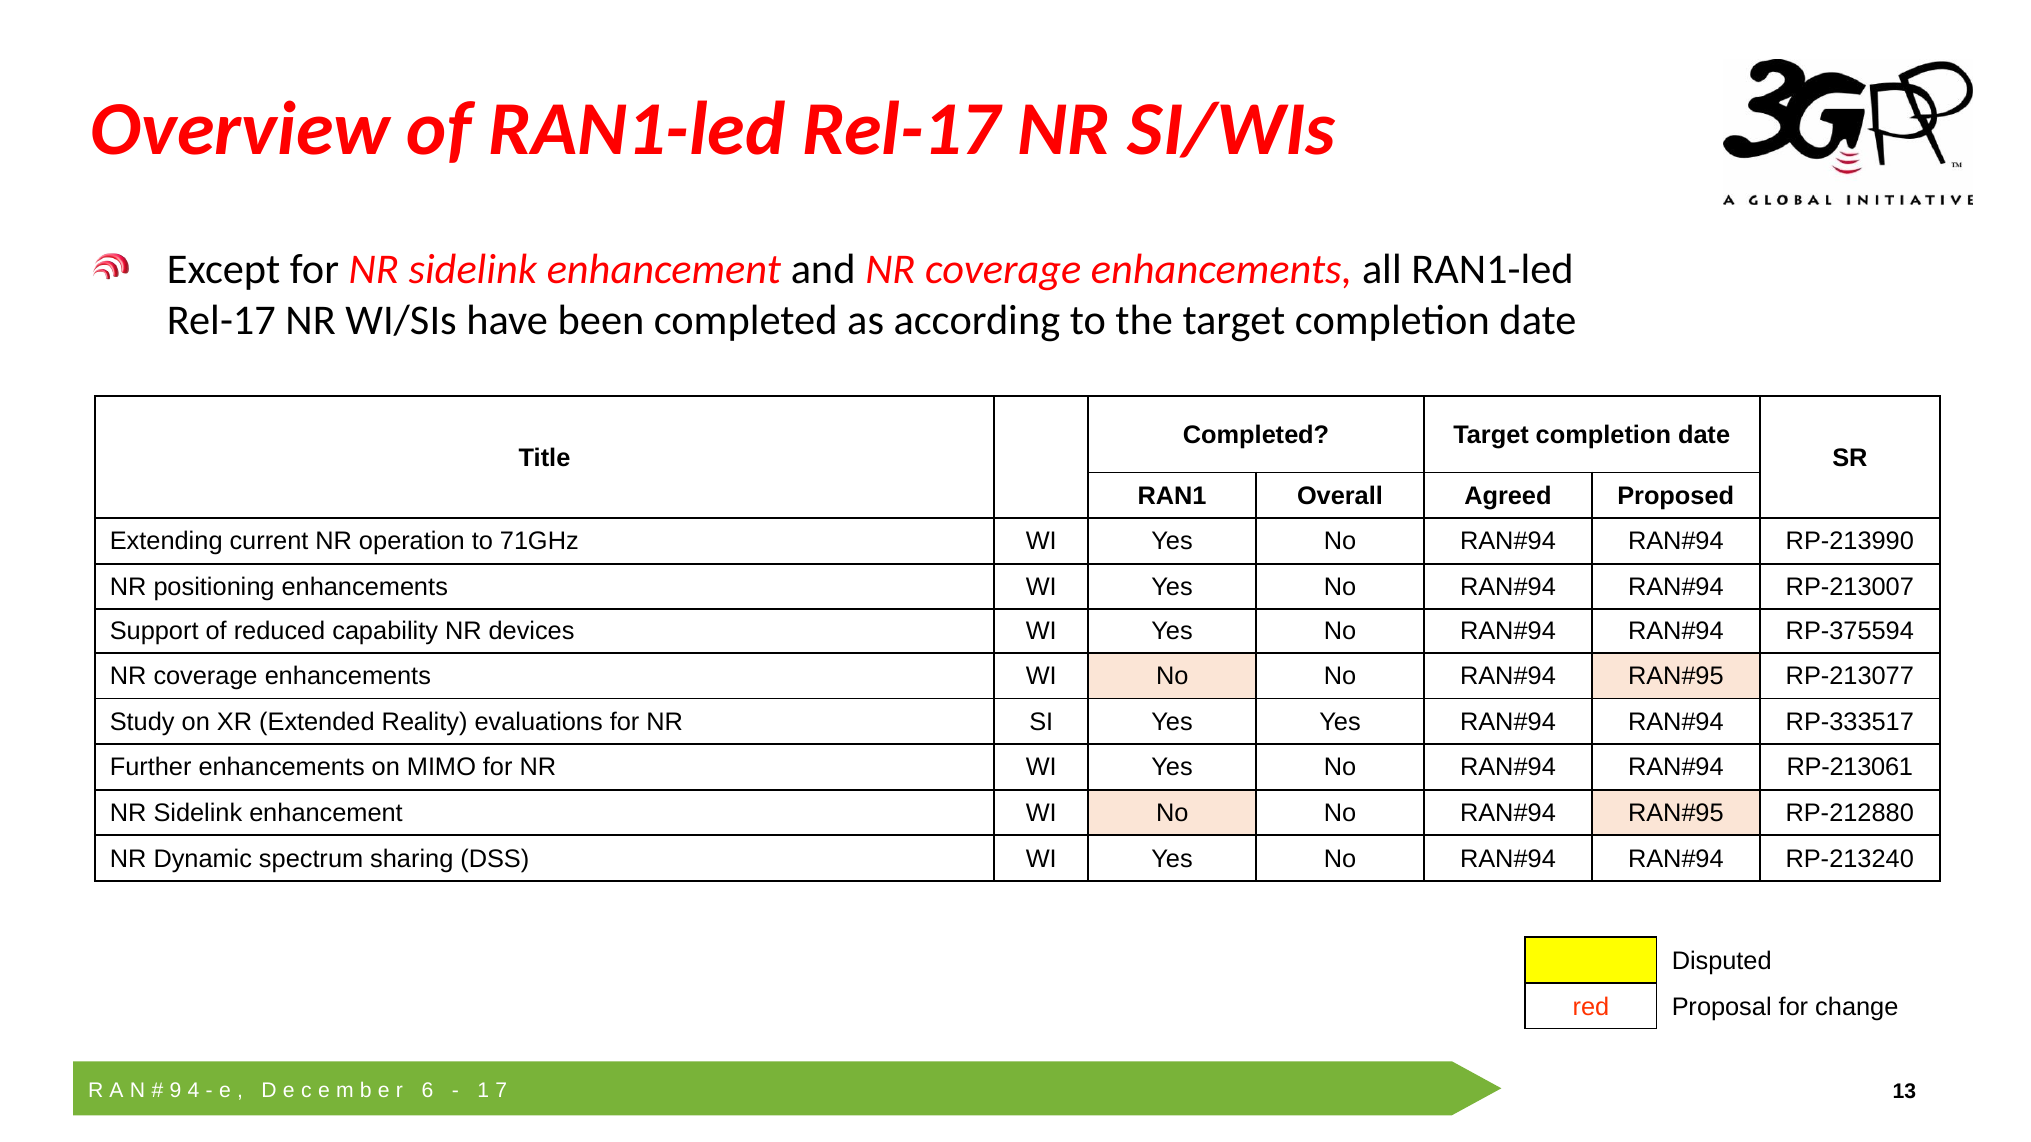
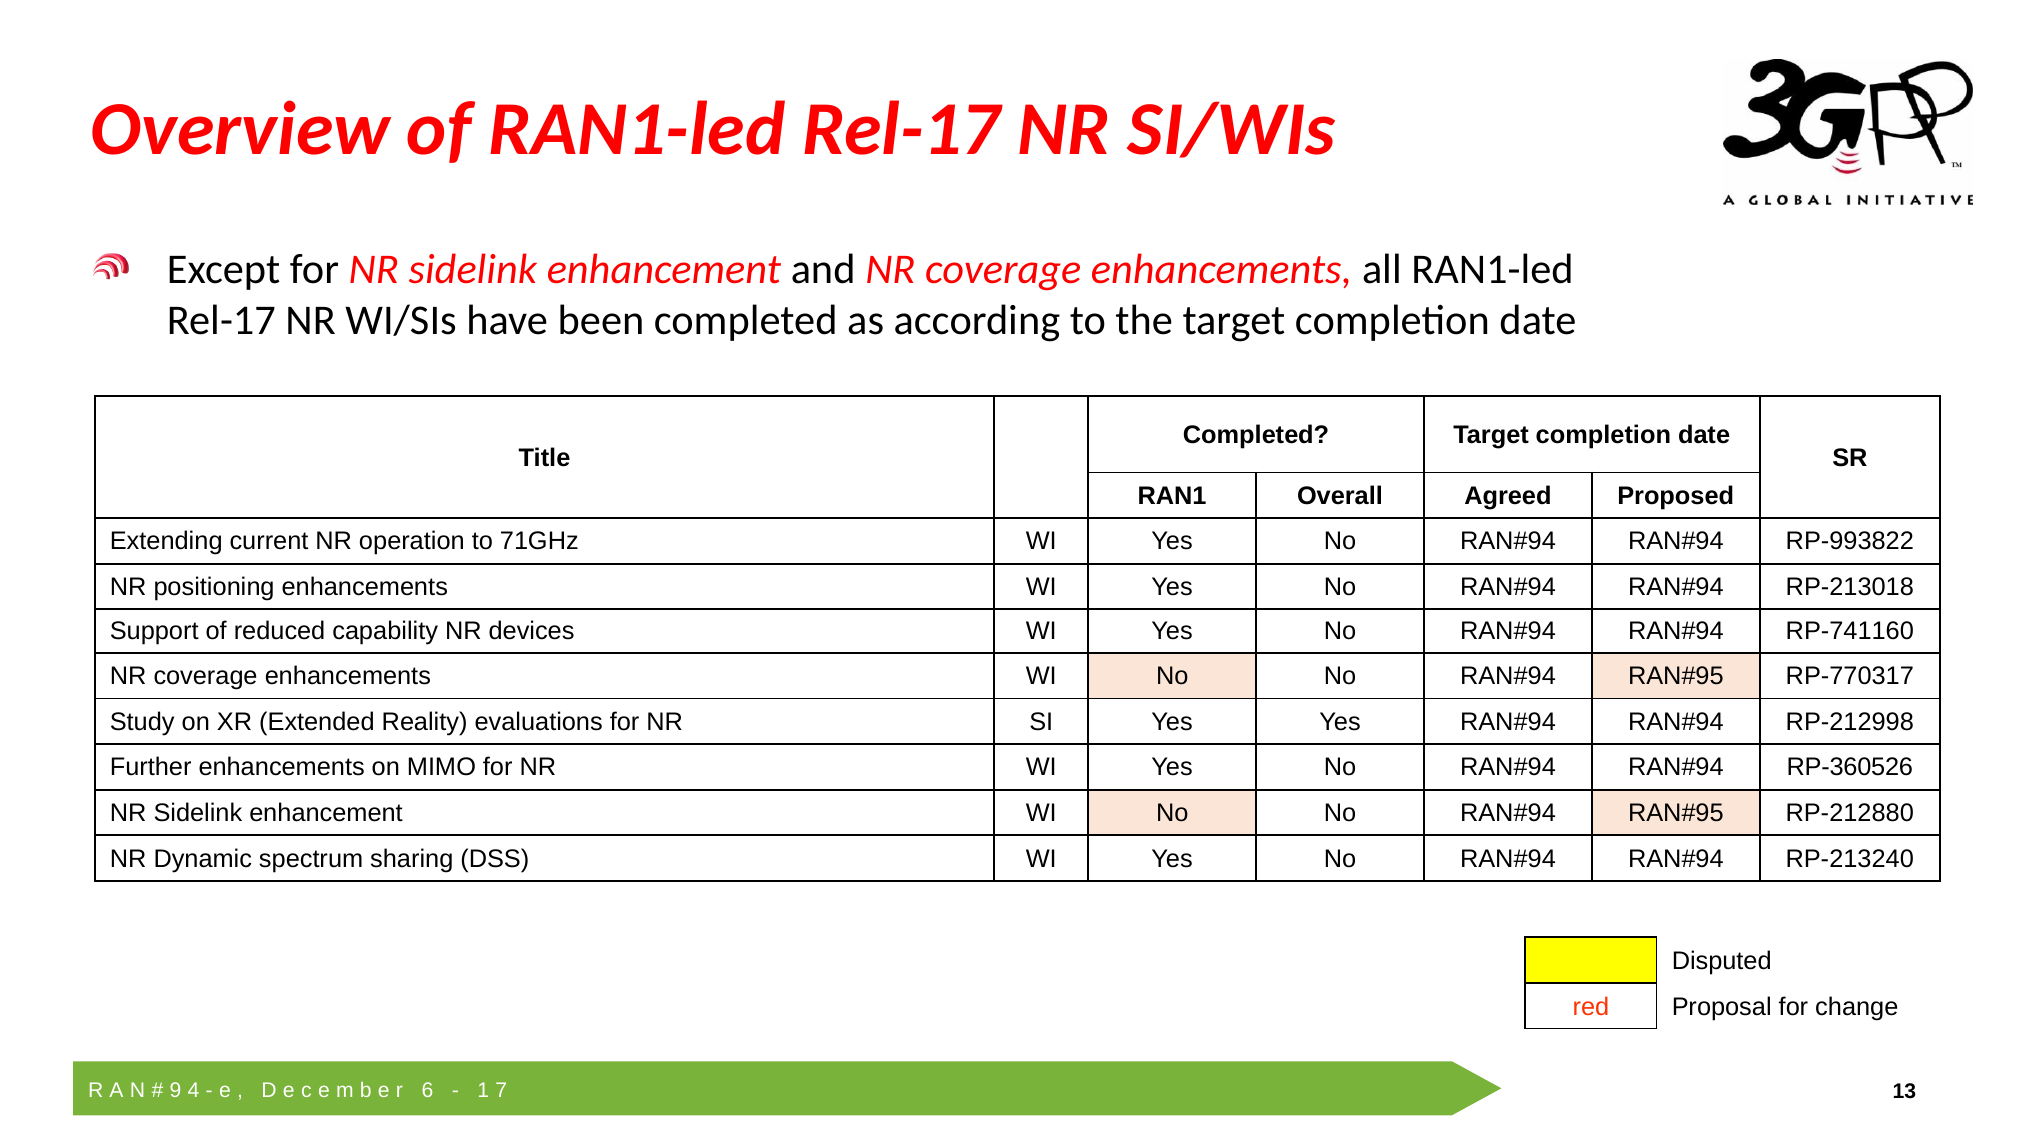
RP-213990: RP-213990 -> RP-993822
RP-213007: RP-213007 -> RP-213018
RP-375594: RP-375594 -> RP-741160
RP-213077: RP-213077 -> RP-770317
RP-333517: RP-333517 -> RP-212998
RP-213061: RP-213061 -> RP-360526
